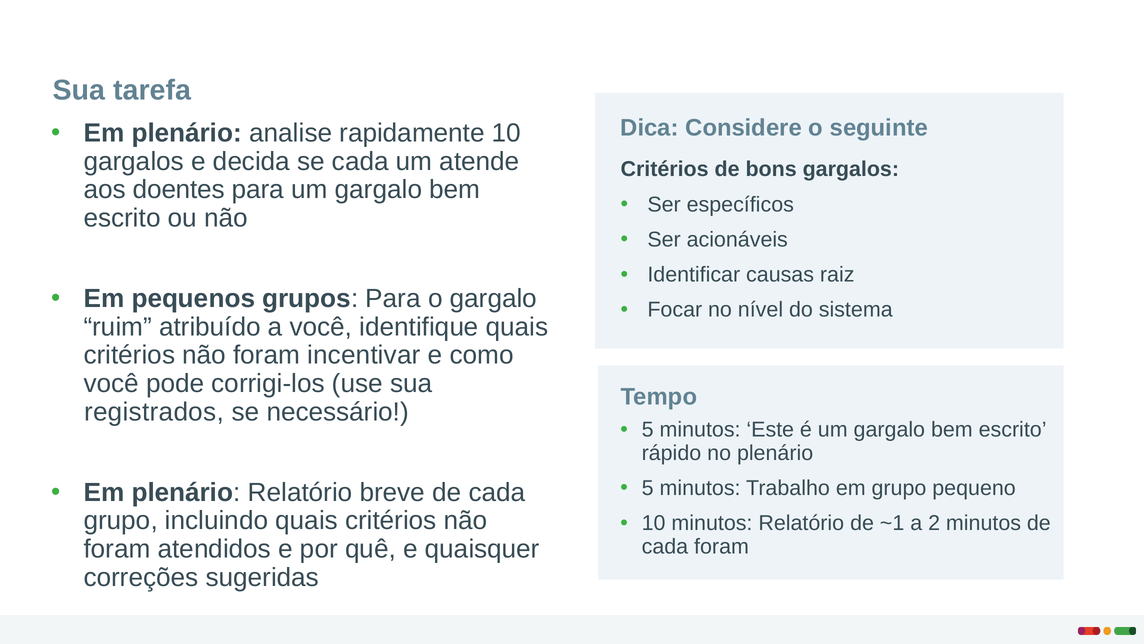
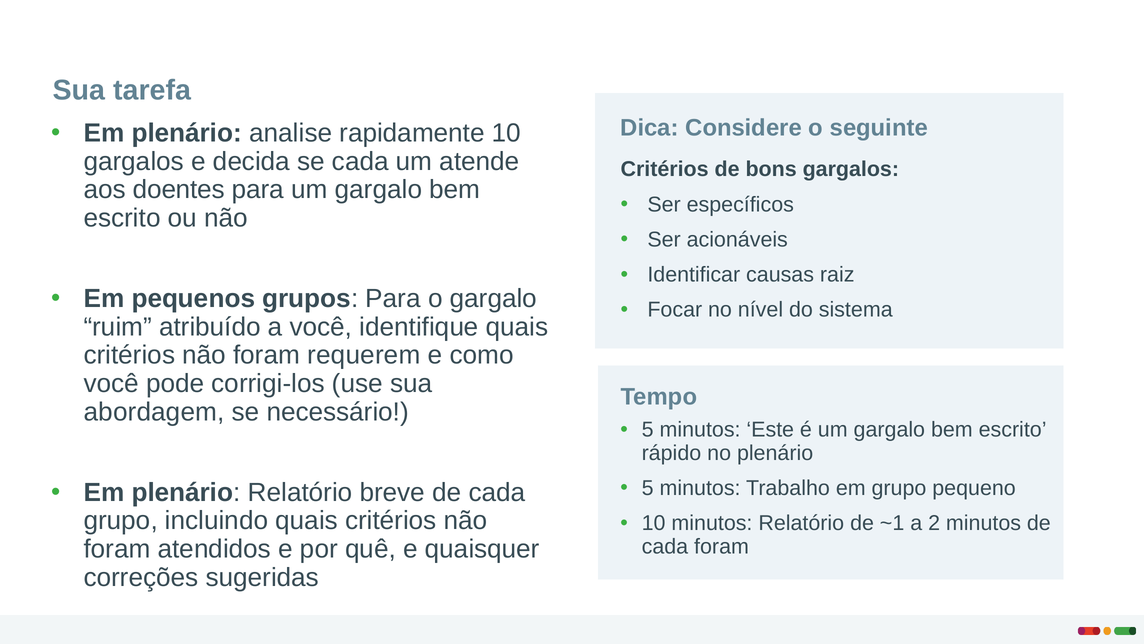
incentivar: incentivar -> requerem
registrados: registrados -> abordagem
